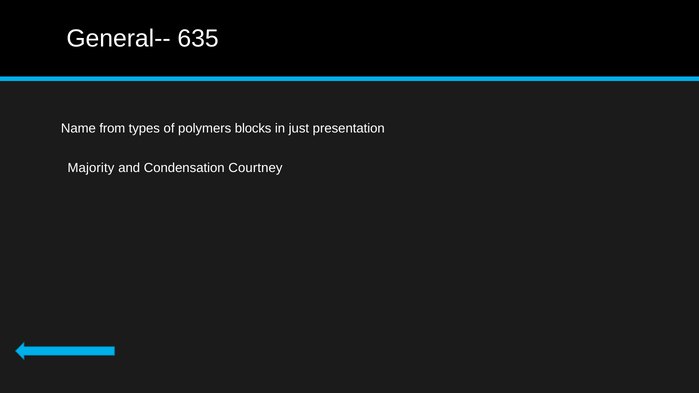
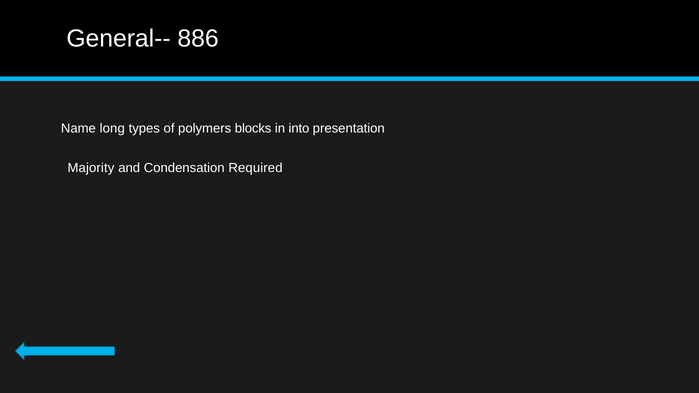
635: 635 -> 886
from: from -> long
just: just -> into
Courtney: Courtney -> Required
